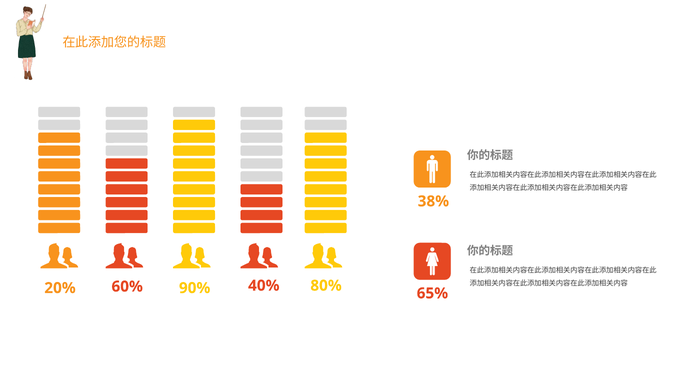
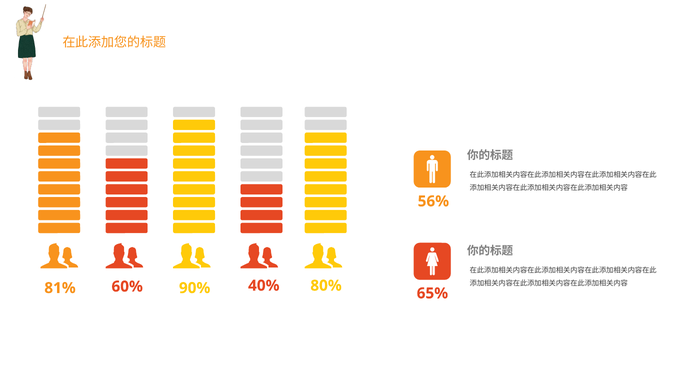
38%: 38% -> 56%
20%: 20% -> 81%
